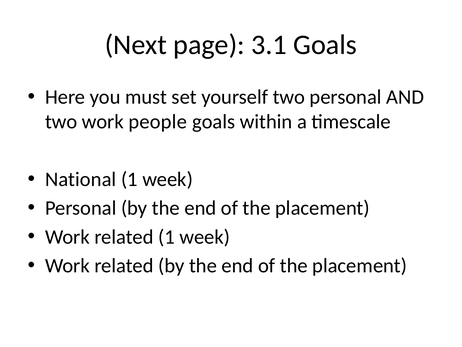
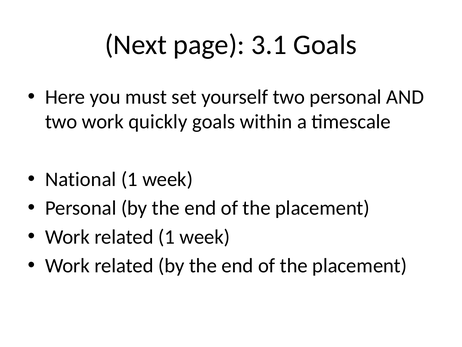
people: people -> quickly
